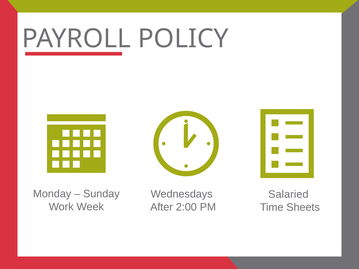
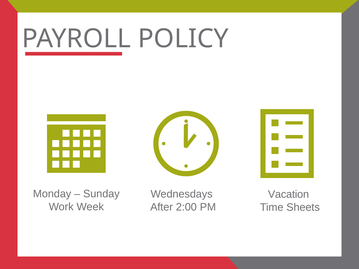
Salaried: Salaried -> Vacation
